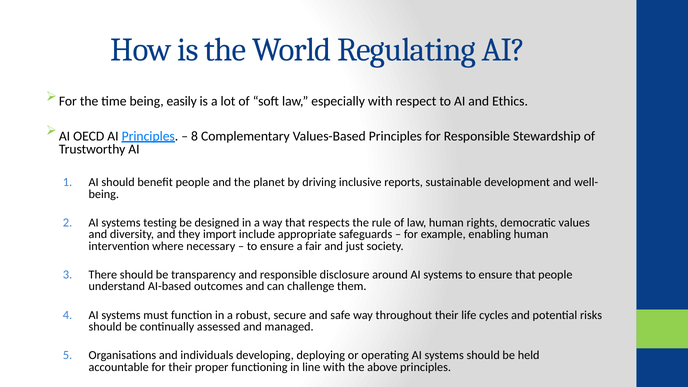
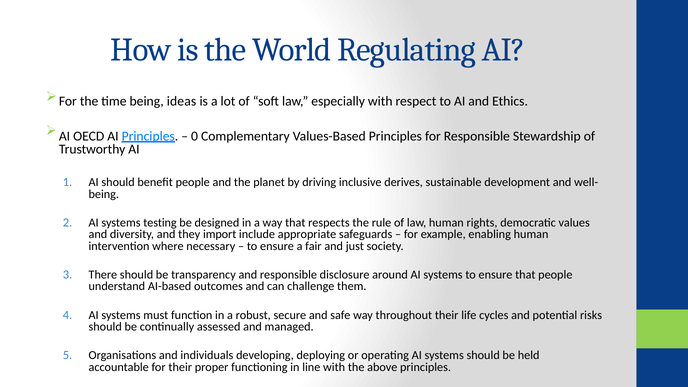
easily: easily -> ideas
8: 8 -> 0
reports: reports -> derives
